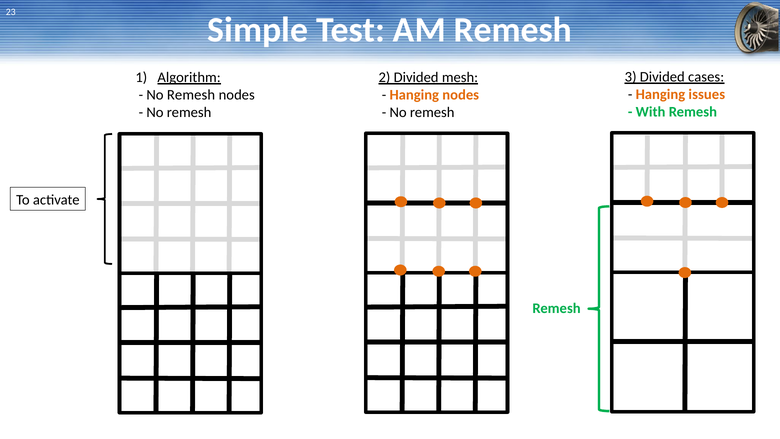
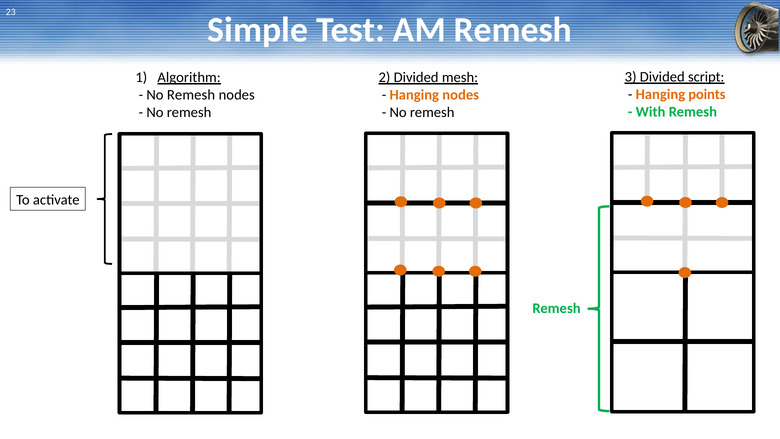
cases: cases -> script
issues: issues -> points
